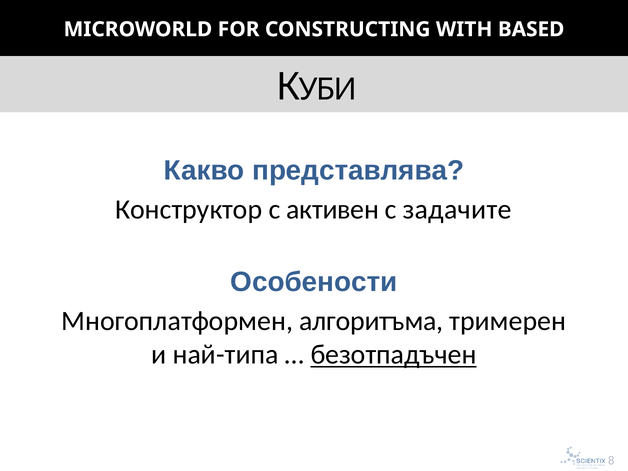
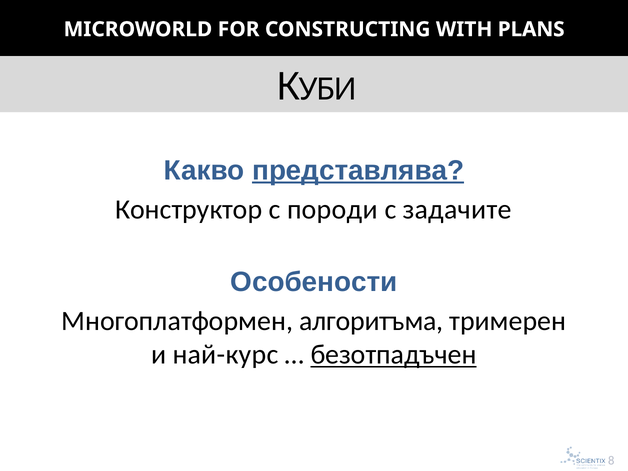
BASED: BASED -> PLANS
представлява underline: none -> present
активен: активен -> породи
най-типа: най-типа -> най-курс
